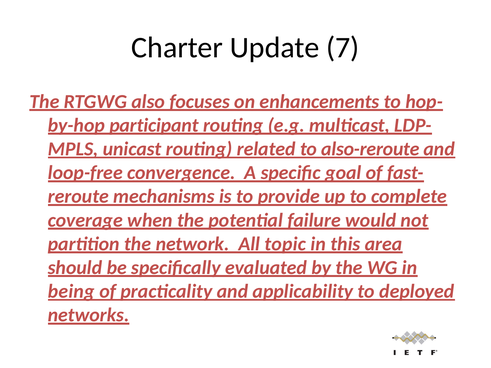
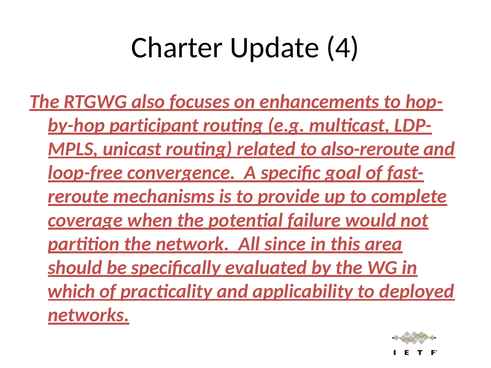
7: 7 -> 4
topic: topic -> since
being: being -> which
